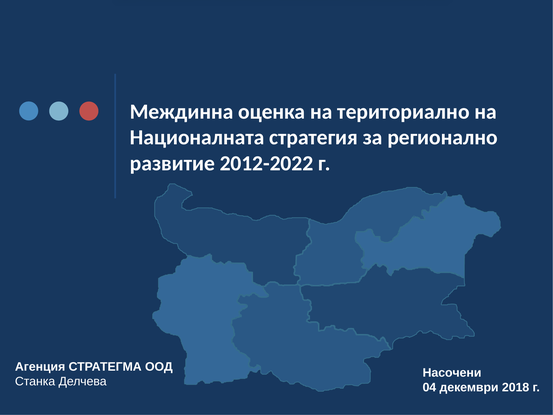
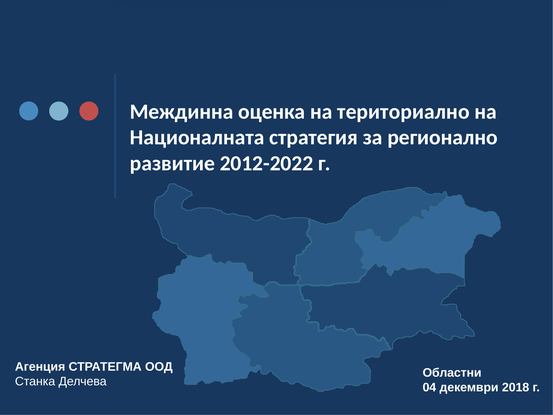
Насочени: Насочени -> Областни
